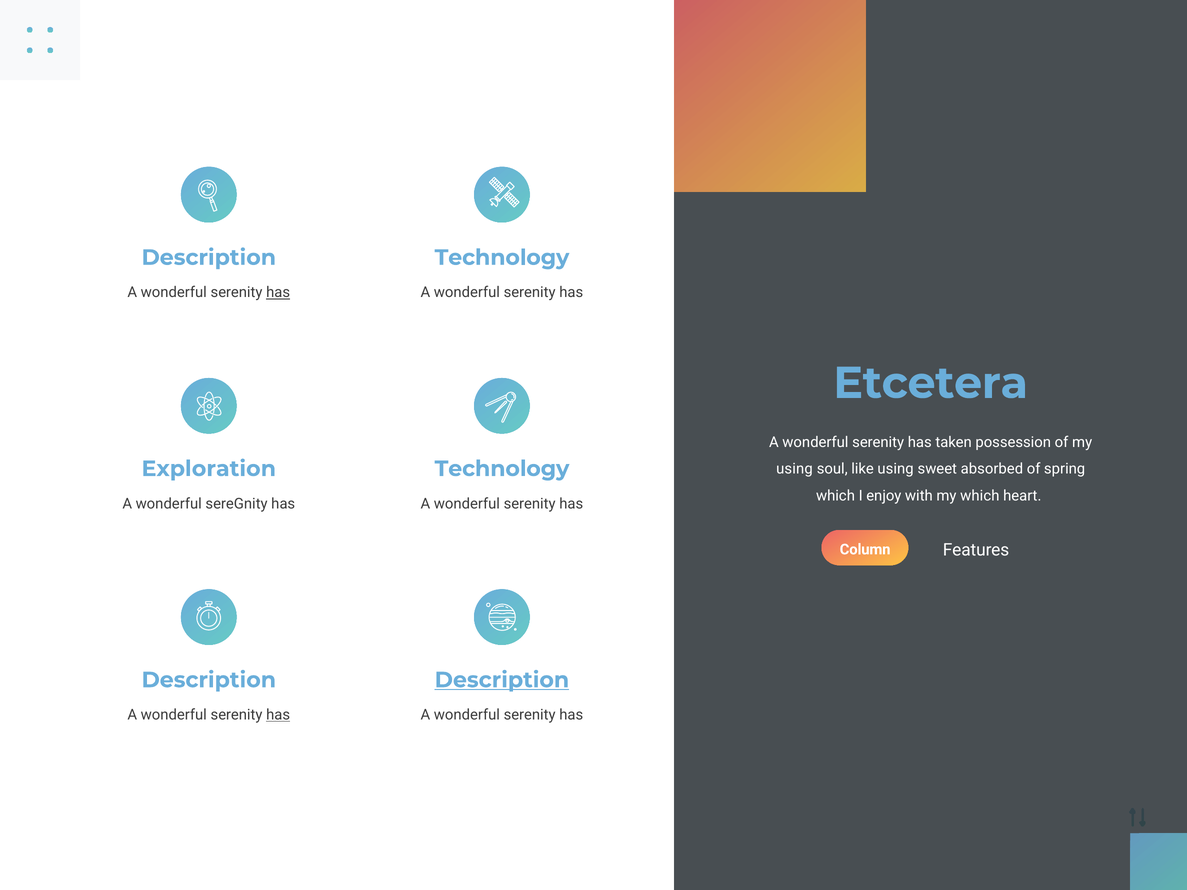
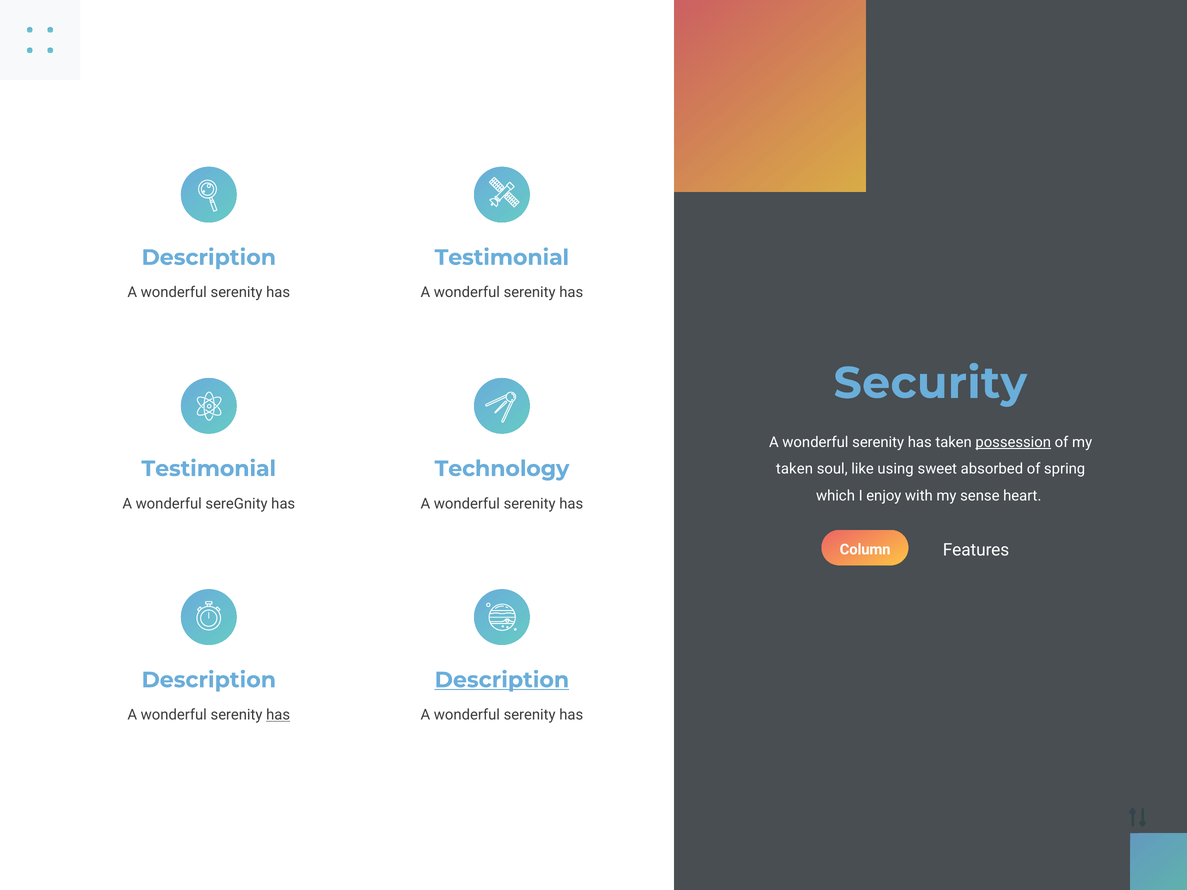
Technology at (502, 258): Technology -> Testimonial
has at (278, 293) underline: present -> none
Etcetera: Etcetera -> Security
possession underline: none -> present
using at (794, 469): using -> taken
Exploration at (209, 469): Exploration -> Testimonial
my which: which -> sense
